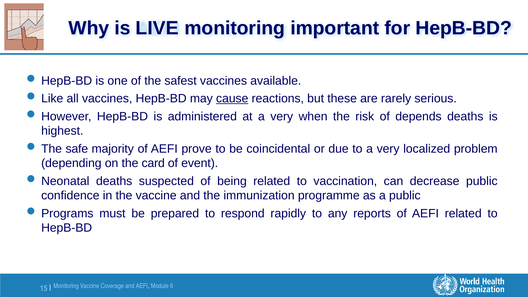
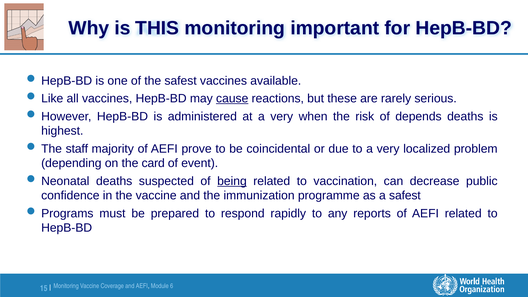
LIVE: LIVE -> THIS
safe: safe -> staff
being underline: none -> present
a public: public -> safest
